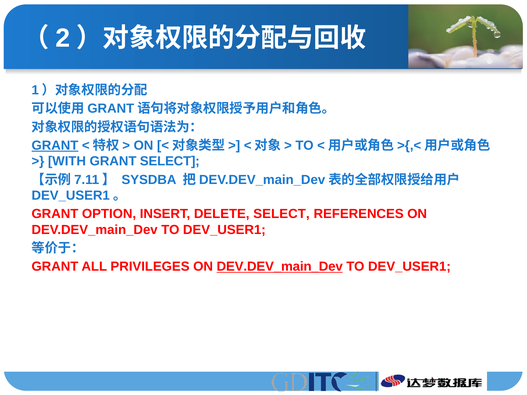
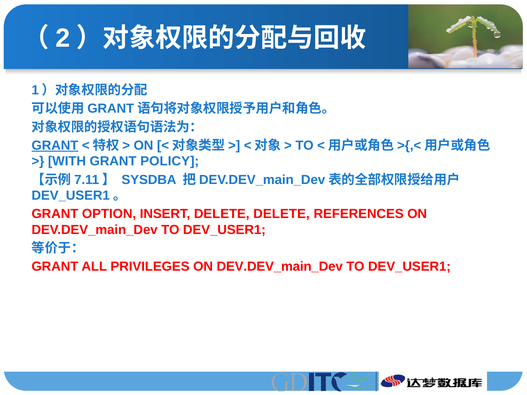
GRANT SELECT: SELECT -> POLICY
DELETE SELECT: SELECT -> DELETE
DEV.DEV_main_Dev at (280, 267) underline: present -> none
